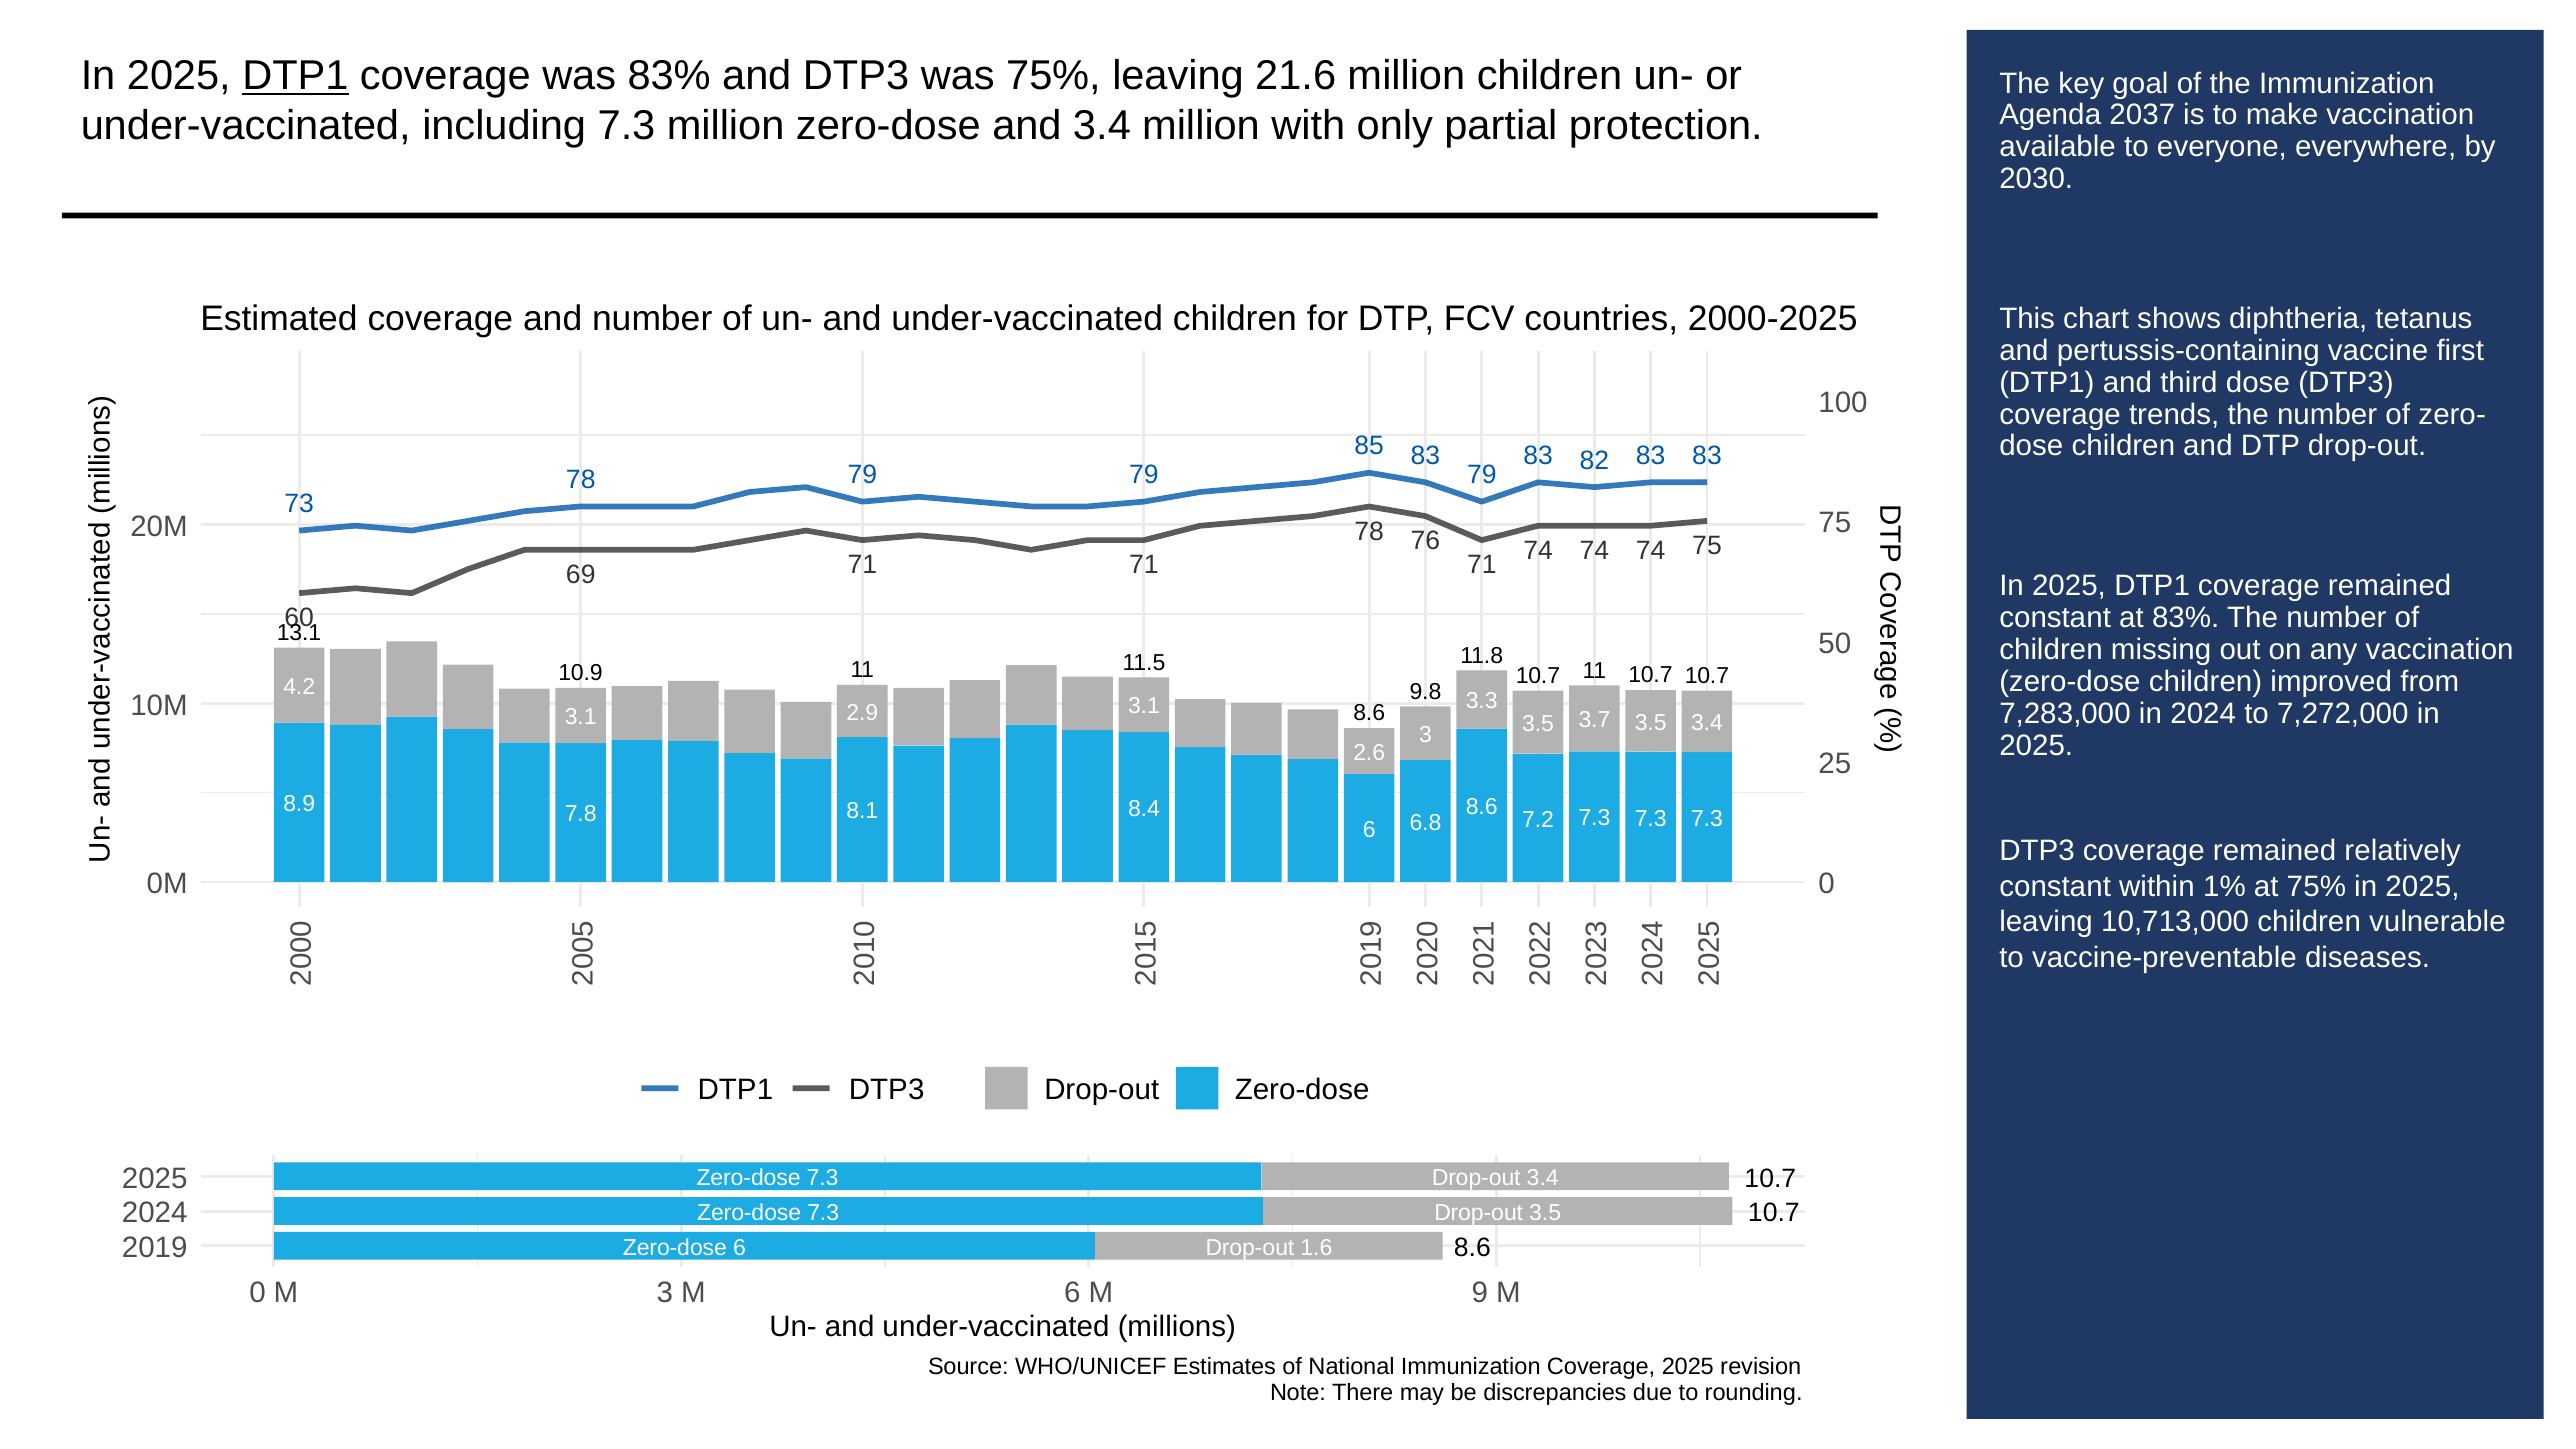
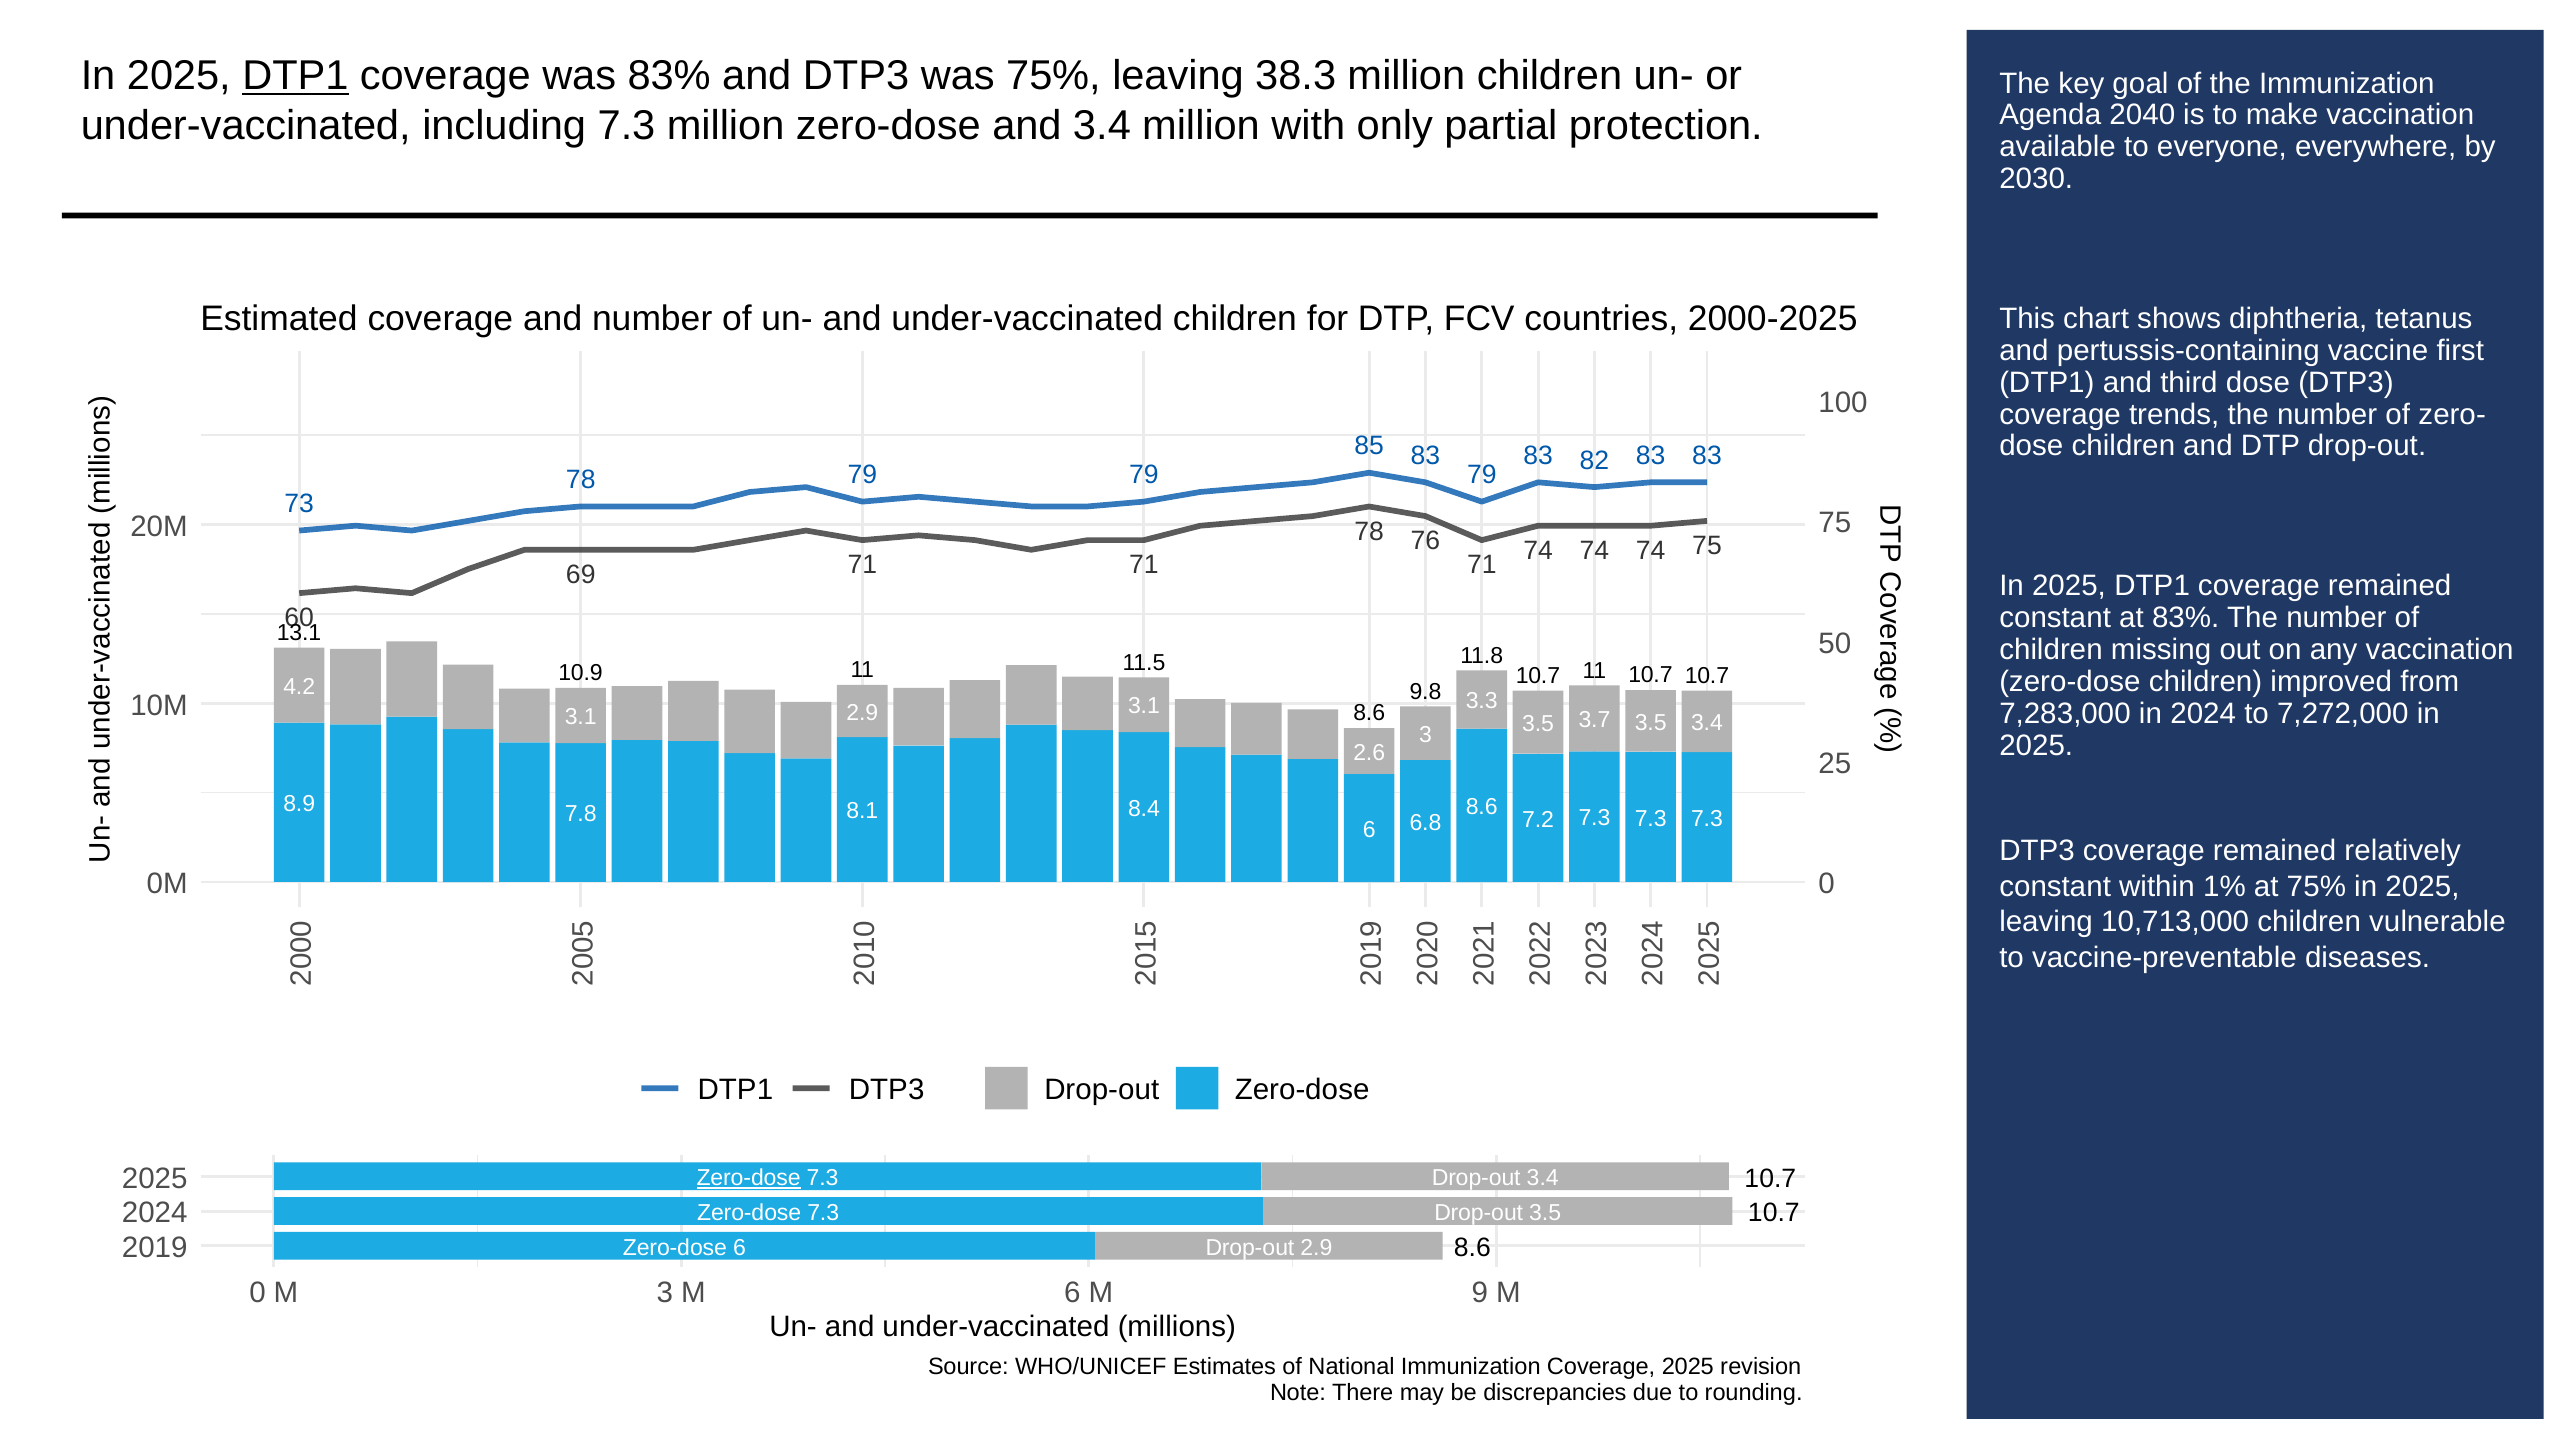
21.6: 21.6 -> 38.3
2037: 2037 -> 2040
Zero-dose at (749, 1178) underline: none -> present
Drop-out 1.6: 1.6 -> 2.9
